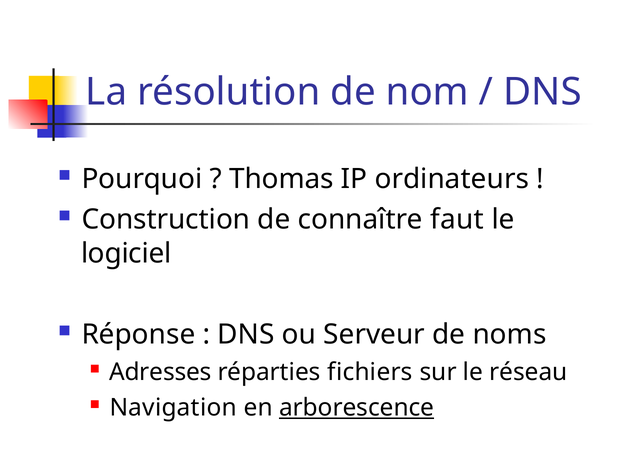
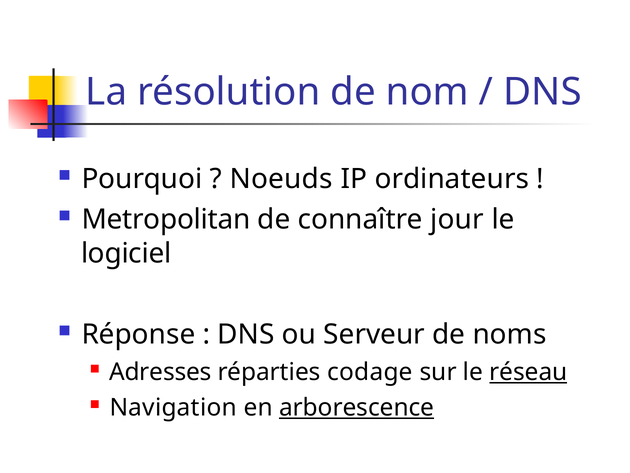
Thomas: Thomas -> Noeuds
Construction: Construction -> Metropolitan
faut: faut -> jour
fichiers: fichiers -> codage
réseau underline: none -> present
